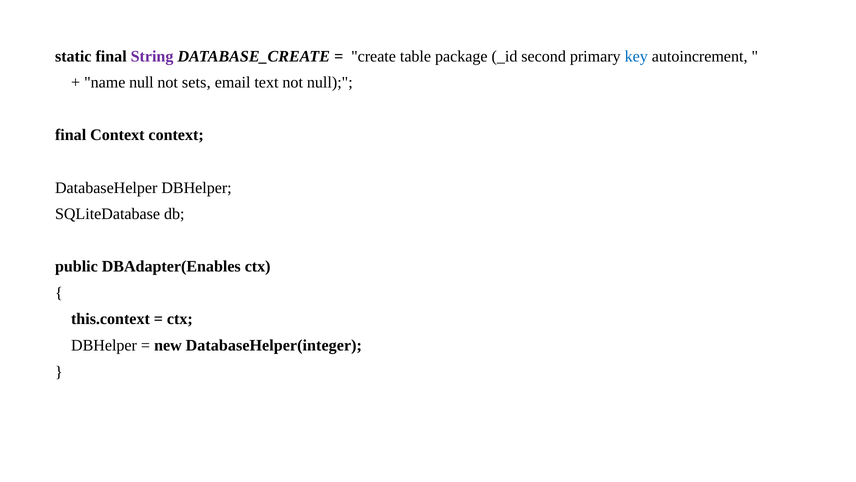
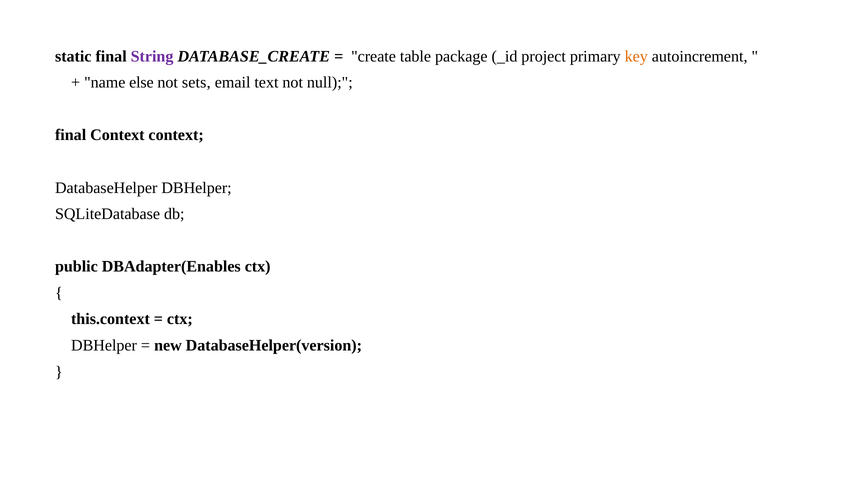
second: second -> project
key colour: blue -> orange
name null: null -> else
DatabaseHelper(integer: DatabaseHelper(integer -> DatabaseHelper(version
